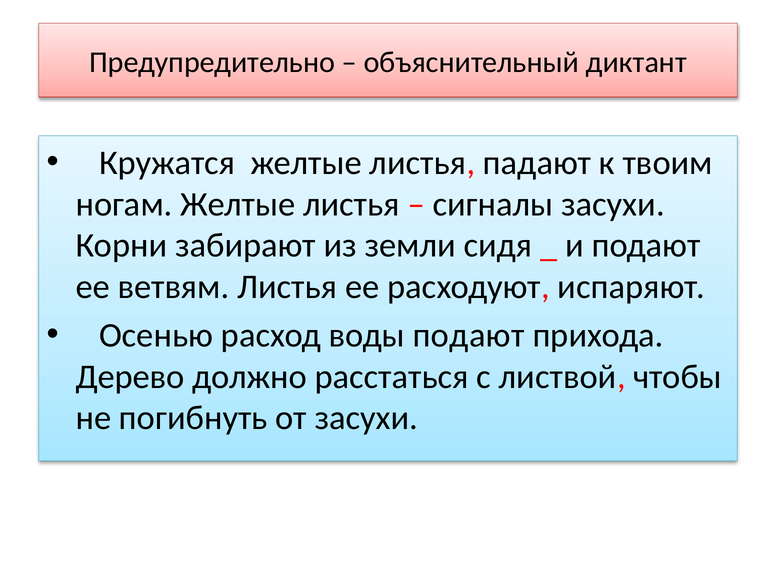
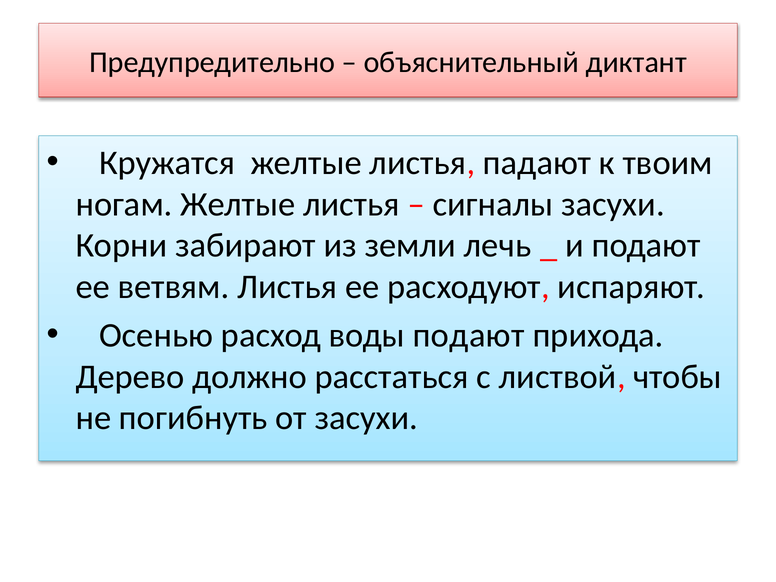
сидя: сидя -> лечь
